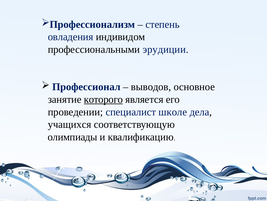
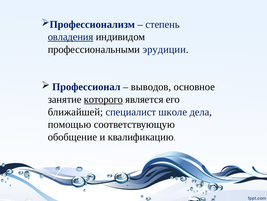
овладения underline: none -> present
проведении: проведении -> ближайшей
учащихся: учащихся -> помощью
олимпиады: олимпиады -> обобщение
